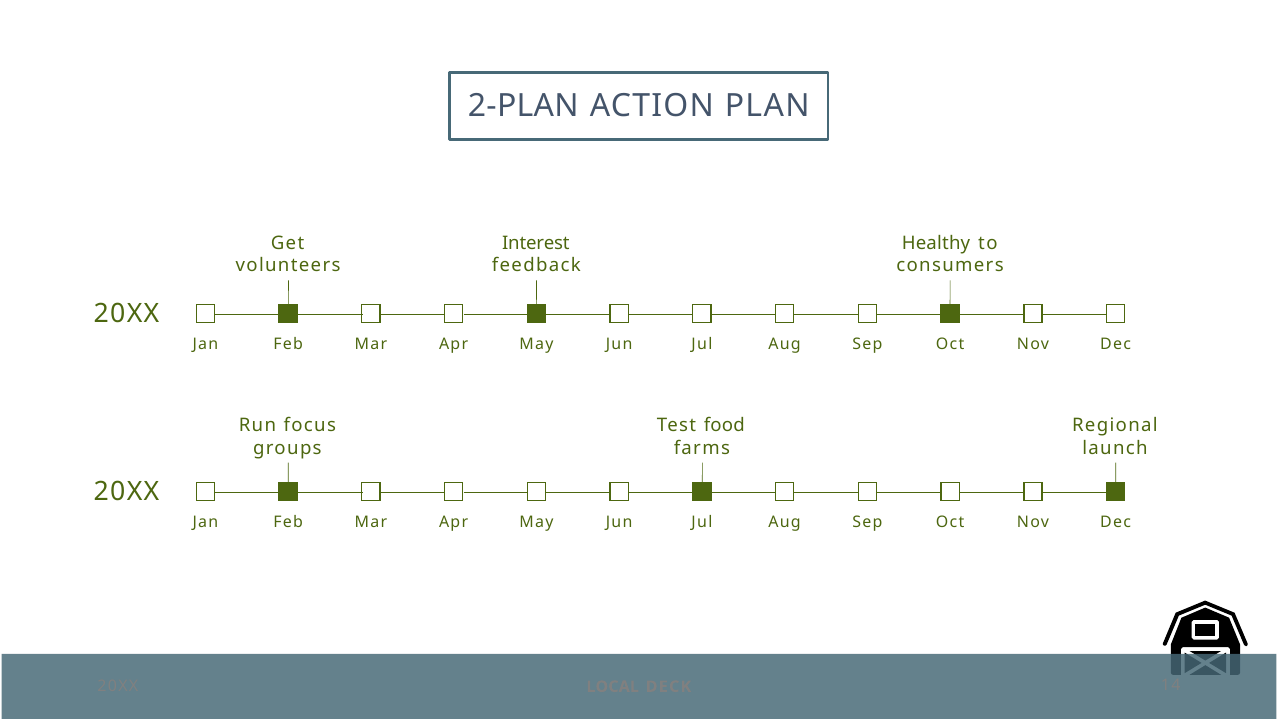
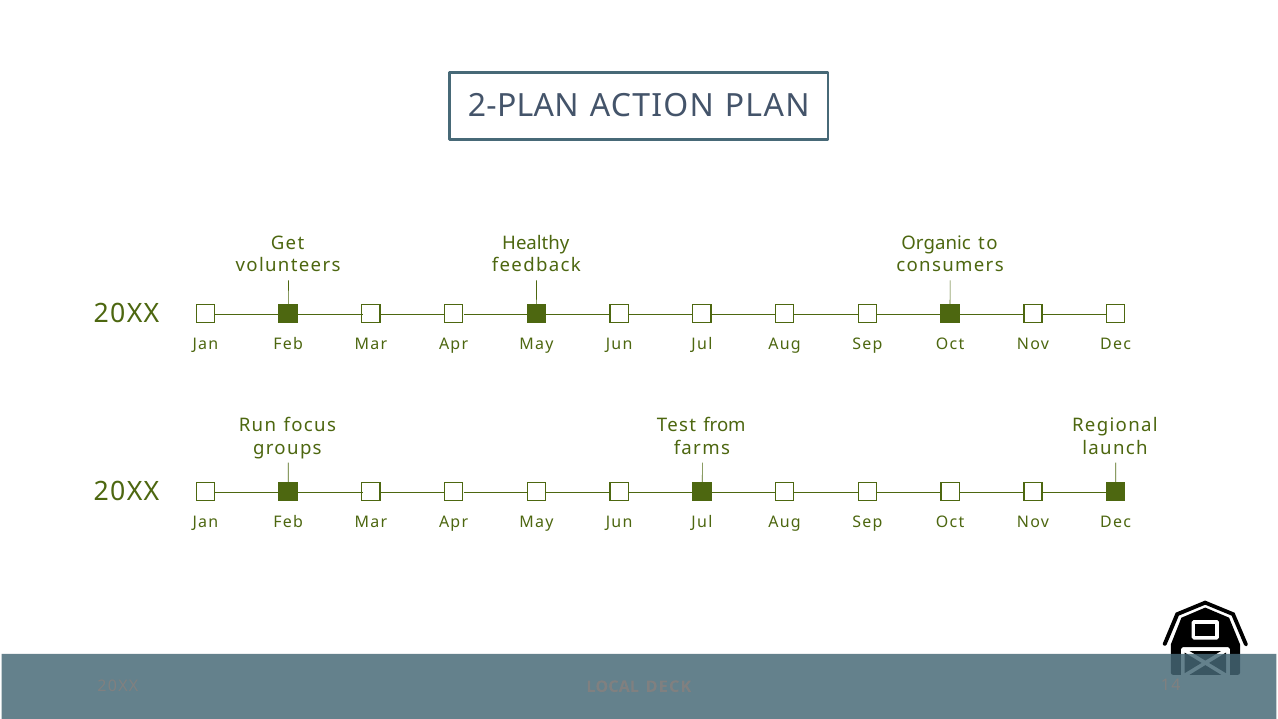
Interest: Interest -> Healthy
Healthy: Healthy -> Organic
food: food -> from
